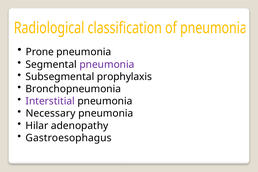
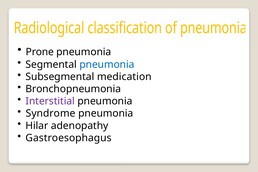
pneumonia at (107, 64) colour: purple -> blue
prophylaxis: prophylaxis -> medication
Necessary: Necessary -> Syndrome
